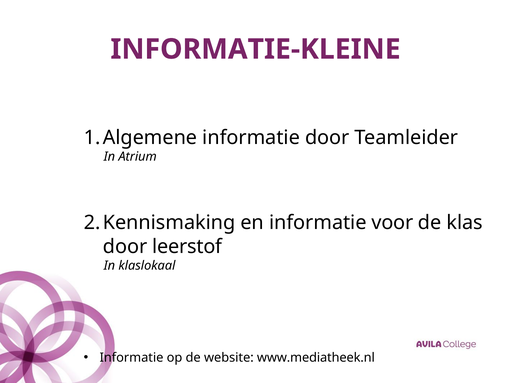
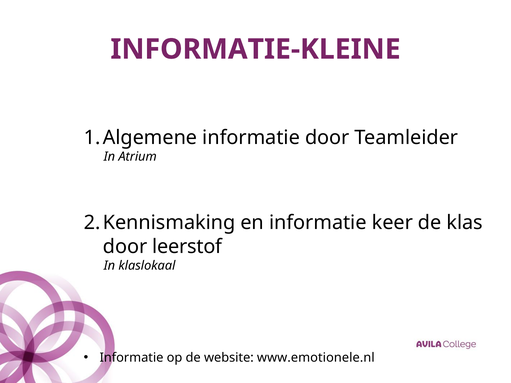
voor: voor -> keer
www.mediatheek.nl: www.mediatheek.nl -> www.emotionele.nl
